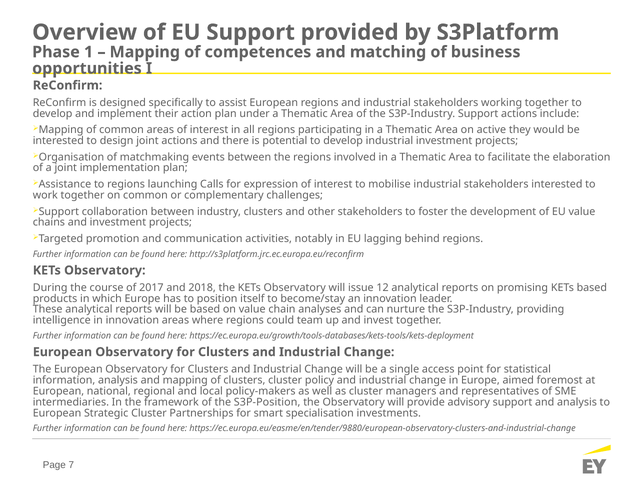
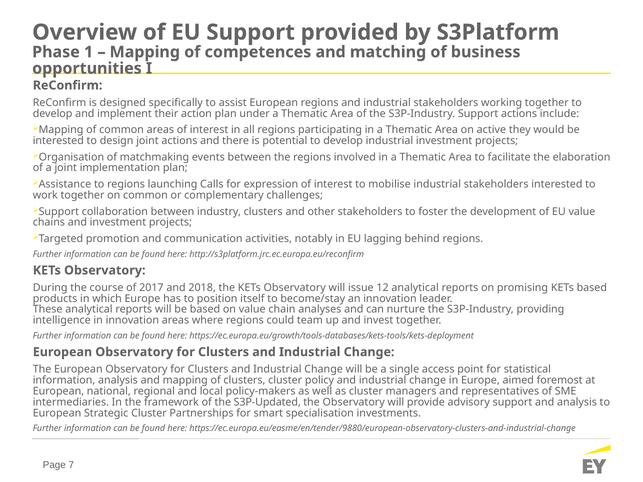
S3P-Position: S3P-Position -> S3P-Updated
